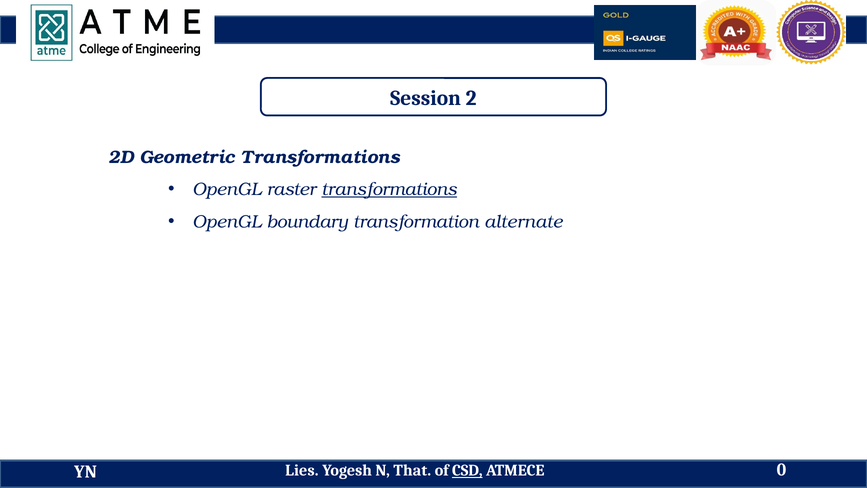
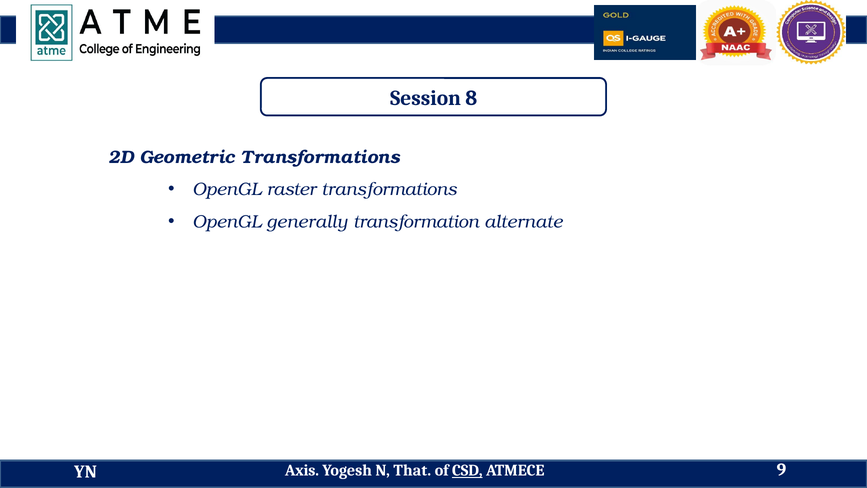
2: 2 -> 8
transformations at (389, 189) underline: present -> none
boundary: boundary -> generally
Lies: Lies -> Axis
0: 0 -> 9
